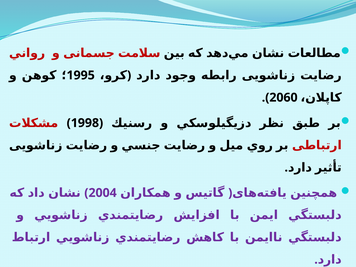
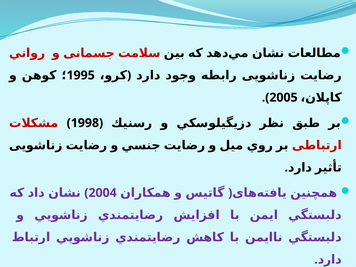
2060: 2060 -> 2005
